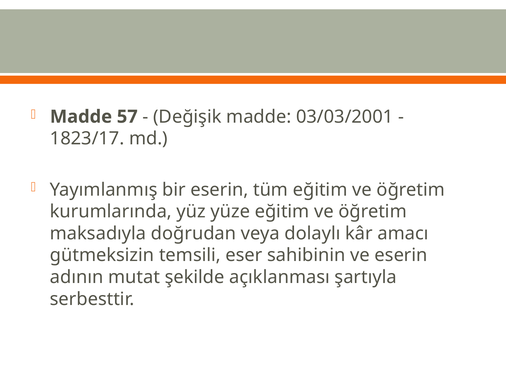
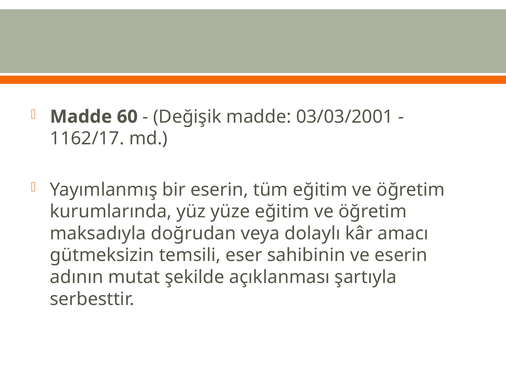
57: 57 -> 60
1823/17: 1823/17 -> 1162/17
